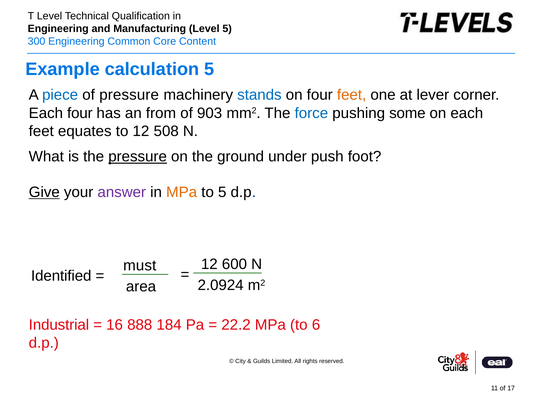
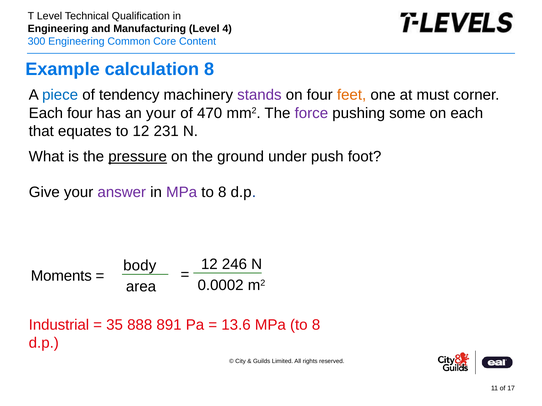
5 at (227, 29): 5 -> 4
calculation 5: 5 -> 8
of pressure: pressure -> tendency
stands colour: blue -> purple
lever: lever -> must
an from: from -> your
903: 903 -> 470
force colour: blue -> purple
feet at (41, 131): feet -> that
508: 508 -> 231
Give underline: present -> none
MPa at (182, 192) colour: orange -> purple
5 at (222, 192): 5 -> 8
600: 600 -> 246
must: must -> body
Identified: Identified -> Moments
2.0924: 2.0924 -> 0.0002
16: 16 -> 35
184: 184 -> 891
22.2: 22.2 -> 13.6
6 at (316, 325): 6 -> 8
